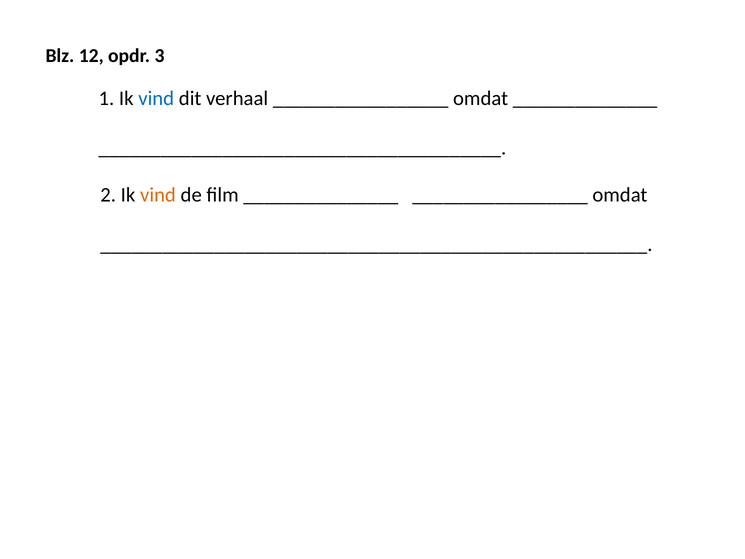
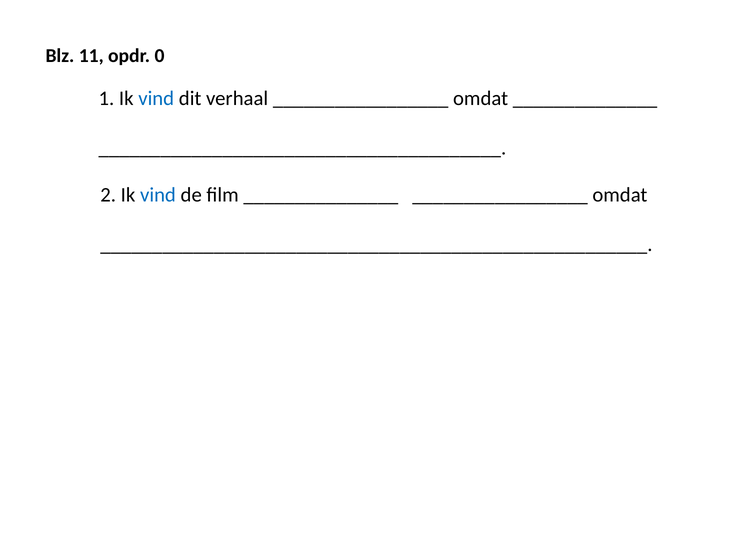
12: 12 -> 11
3: 3 -> 0
vind at (158, 195) colour: orange -> blue
